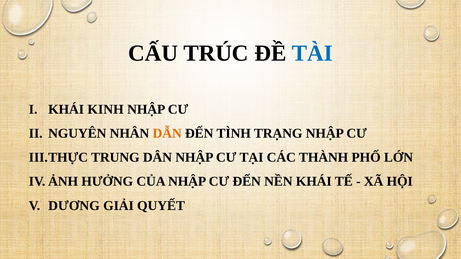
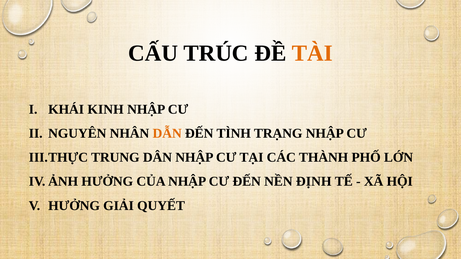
TÀI colour: blue -> orange
NỀN KHÁI: KHÁI -> ĐỊNH
DƯƠNG at (74, 206): DƯƠNG -> HƯỞNG
